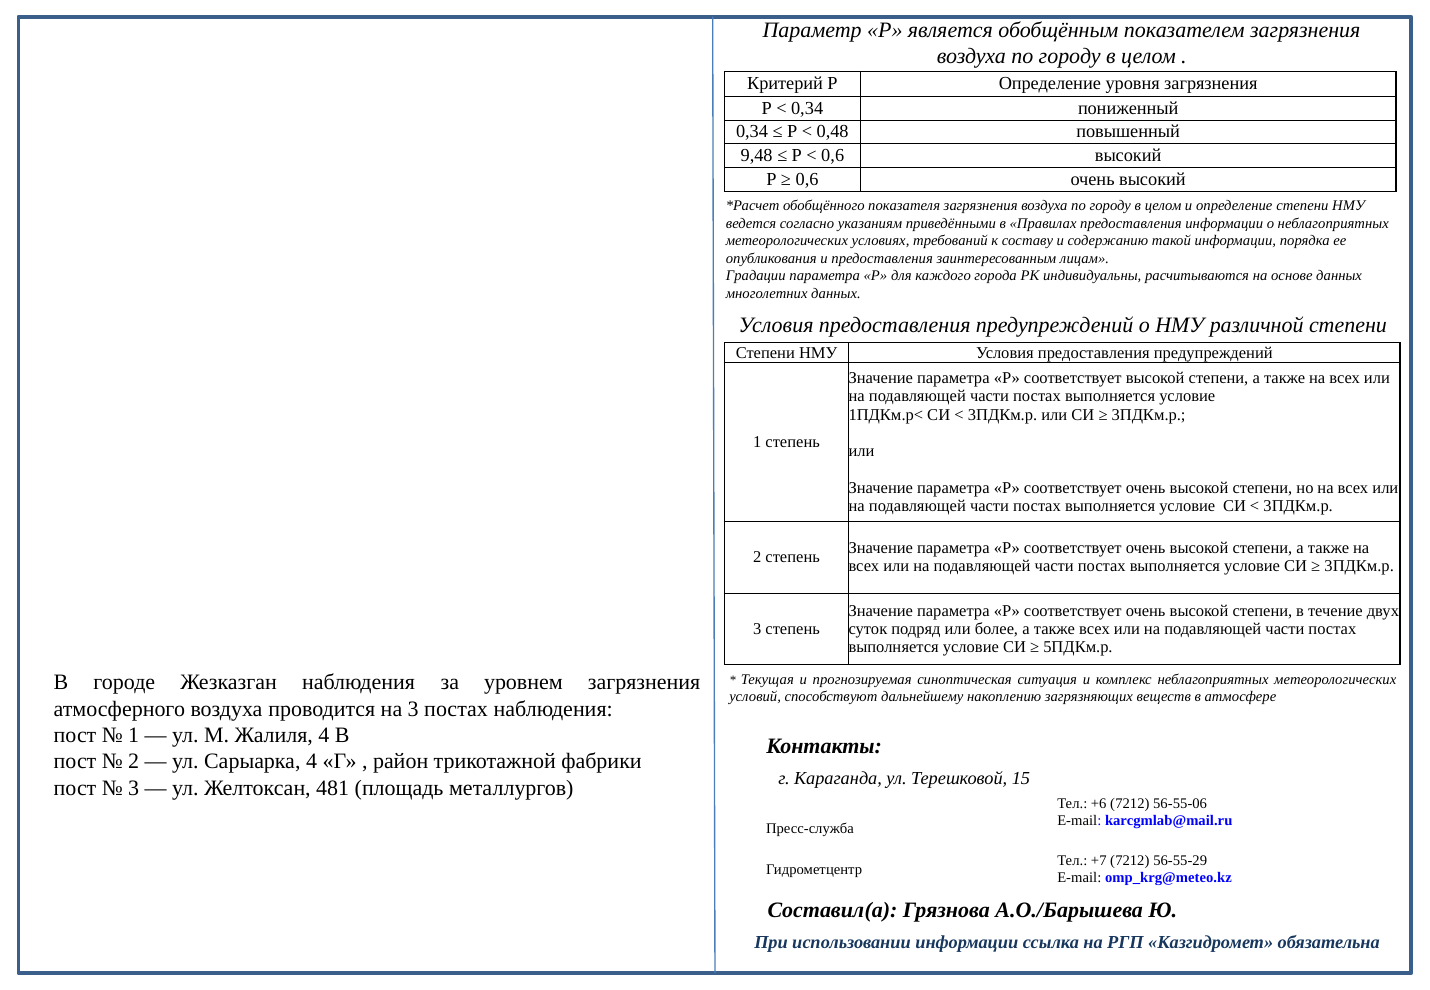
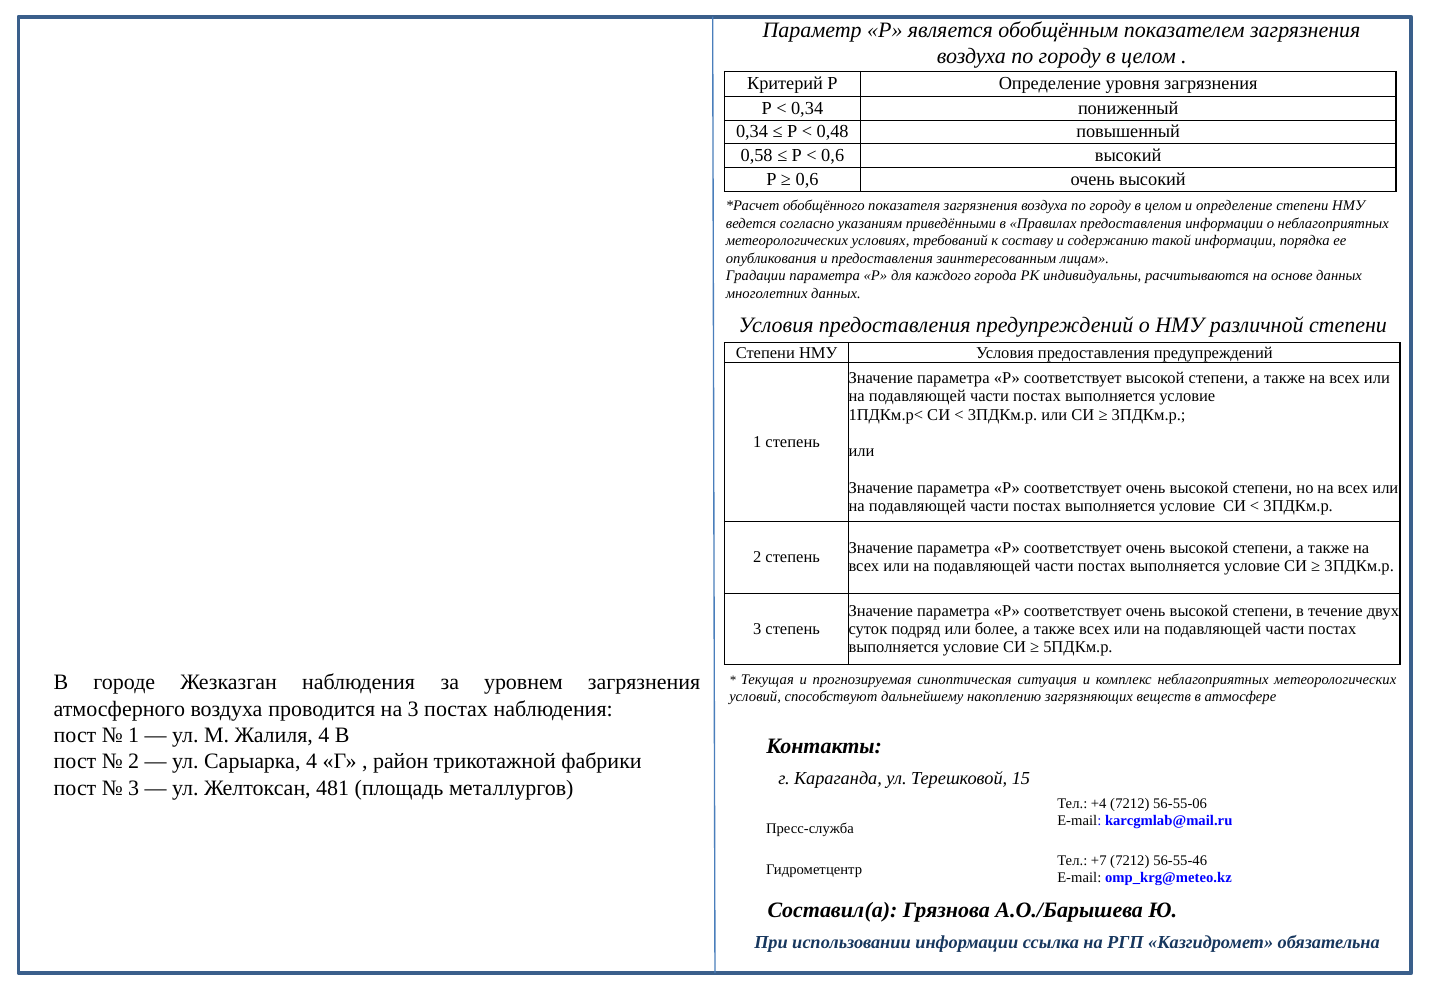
9,48: 9,48 -> 0,58
+6: +6 -> +4
56-55-29: 56-55-29 -> 56-55-46
